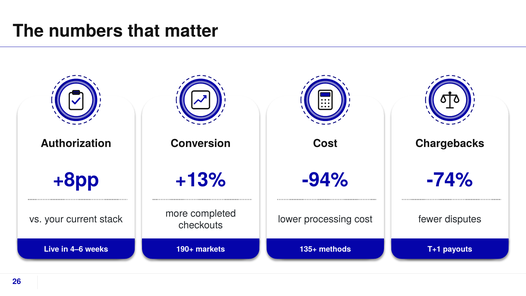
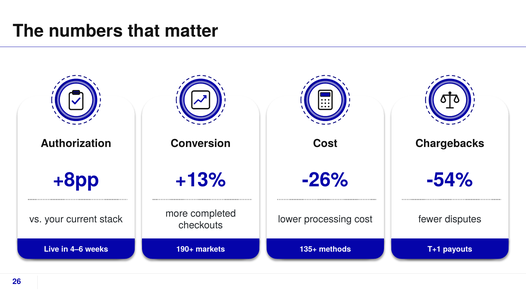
-94%: -94% -> -26%
-74%: -74% -> -54%
